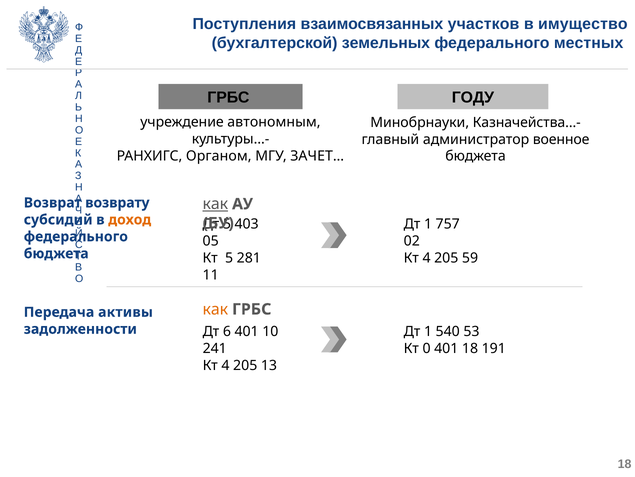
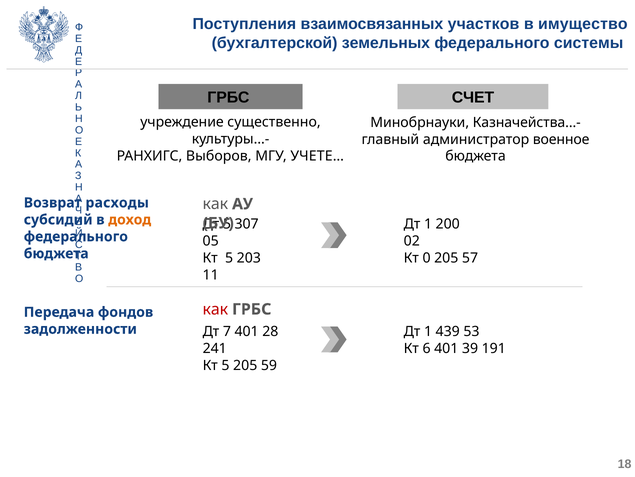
местных: местных -> системы
ГОДУ: ГОДУ -> СЧЕТ
автономным: автономным -> существенно
Органом: Органом -> Выборов
ЗАЧЕТ…: ЗАЧЕТ… -> УЧЕТЕ…
как at (215, 204) underline: present -> none
возврату: возврату -> расходы
403: 403 -> 307
757: 757 -> 200
281: 281 -> 203
4 at (427, 258): 4 -> 0
59: 59 -> 57
как at (215, 309) colour: orange -> red
активы: активы -> фондов
540: 540 -> 439
6: 6 -> 7
10: 10 -> 28
0: 0 -> 6
401 18: 18 -> 39
4 at (226, 365): 4 -> 5
13: 13 -> 59
